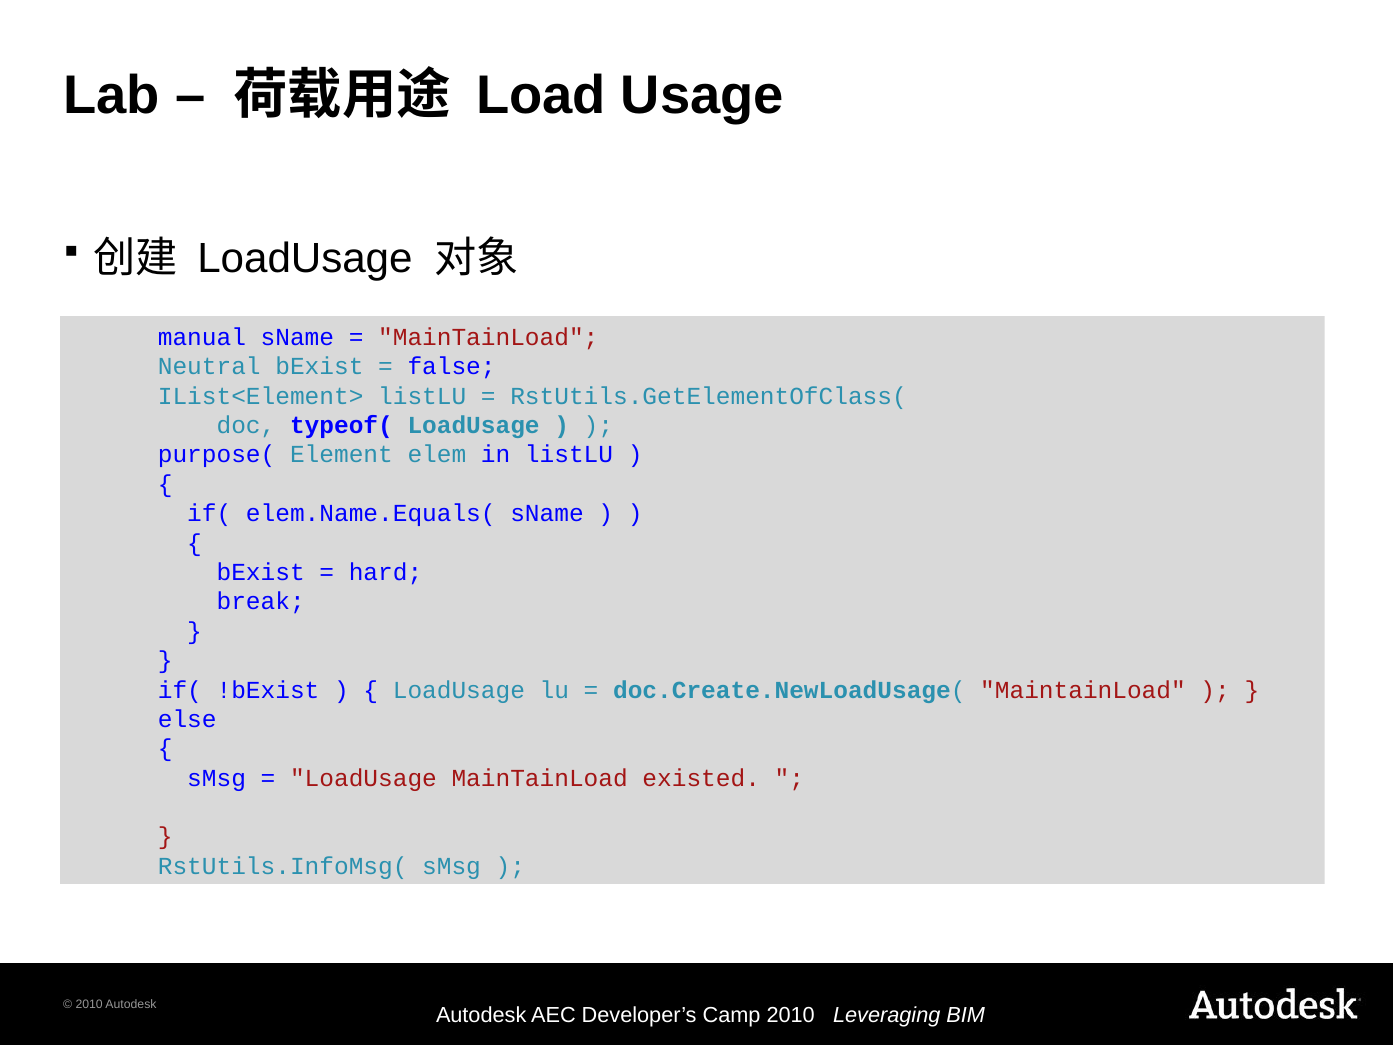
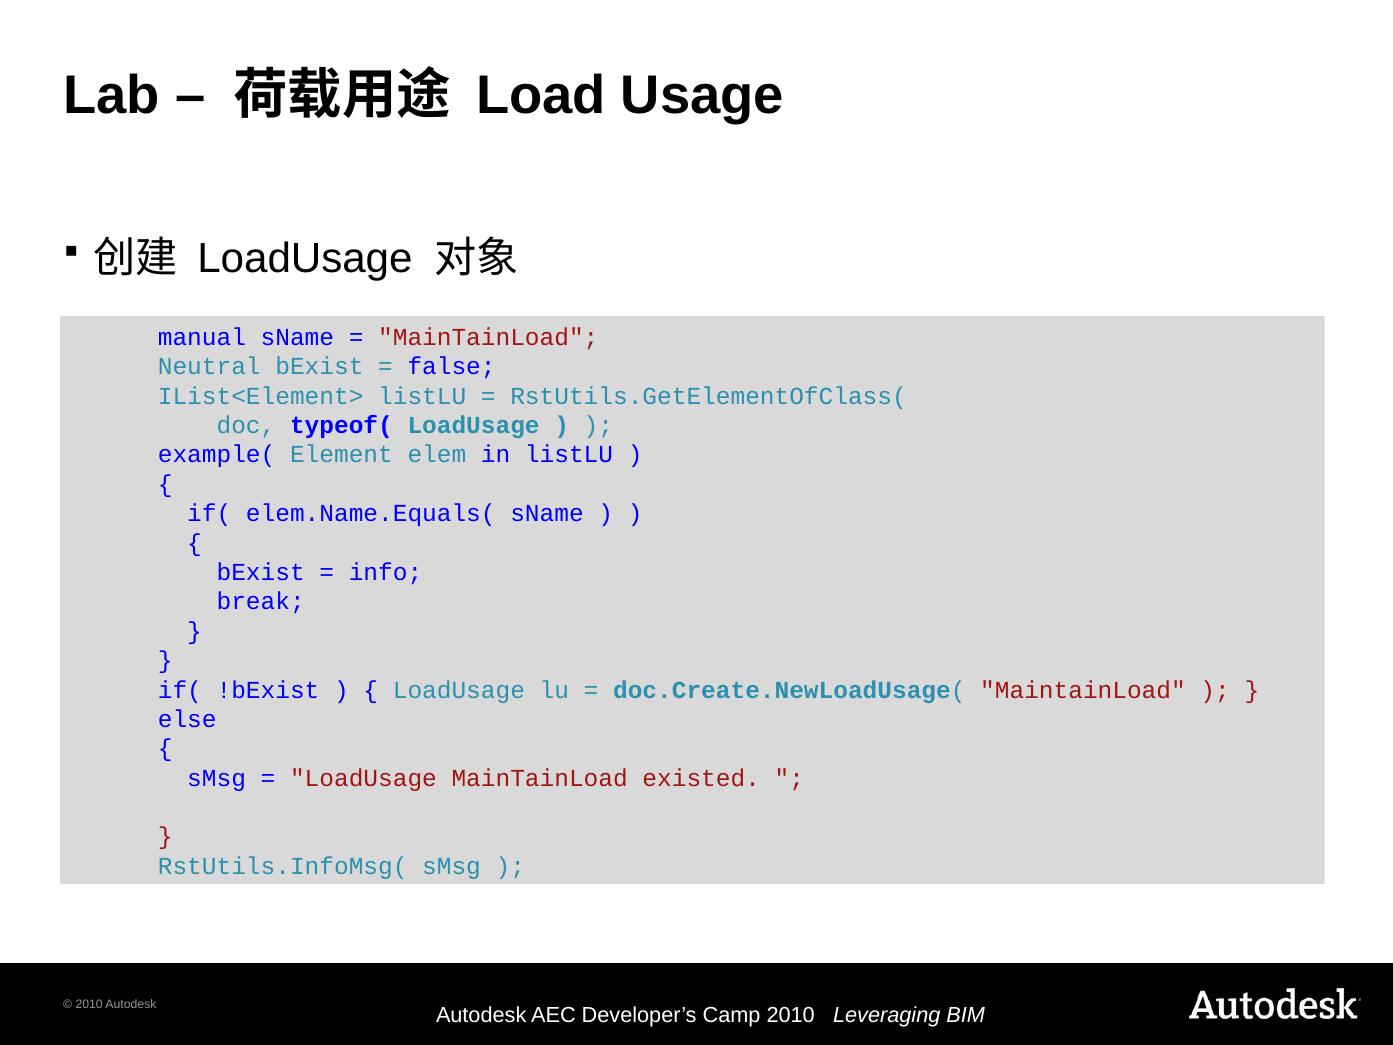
purpose(: purpose( -> example(
hard: hard -> info
